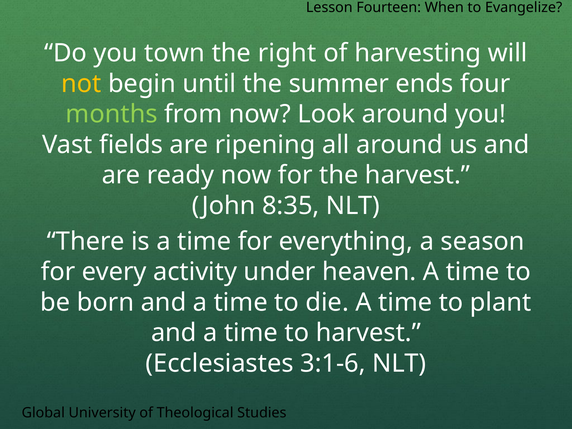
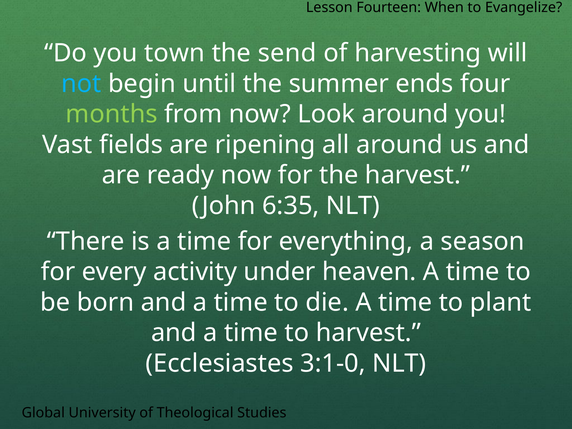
right: right -> send
not colour: yellow -> light blue
8:35: 8:35 -> 6:35
3:1-6: 3:1-6 -> 3:1-0
